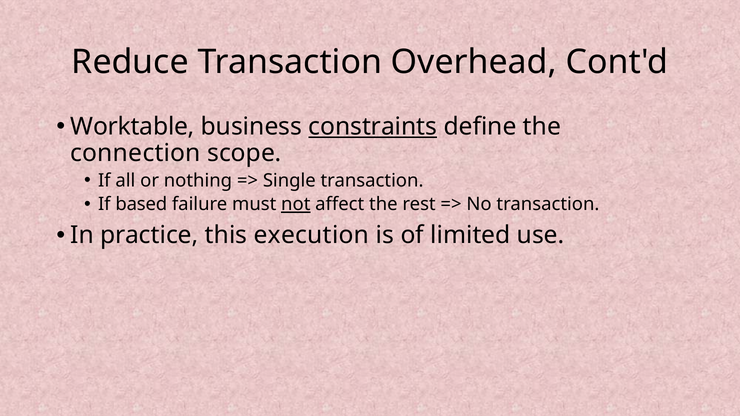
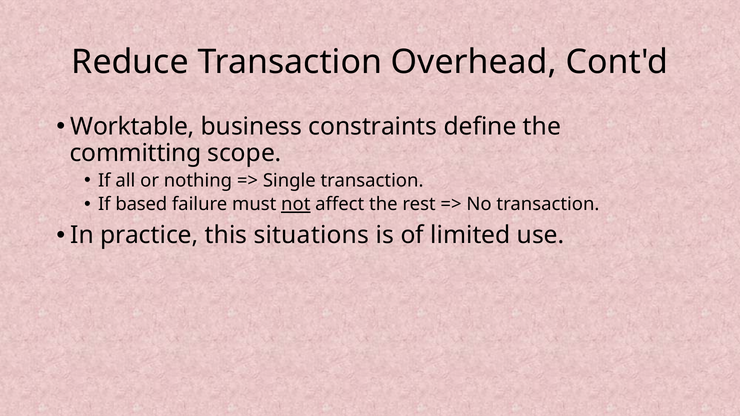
constraints underline: present -> none
connection: connection -> committing
execution: execution -> situations
